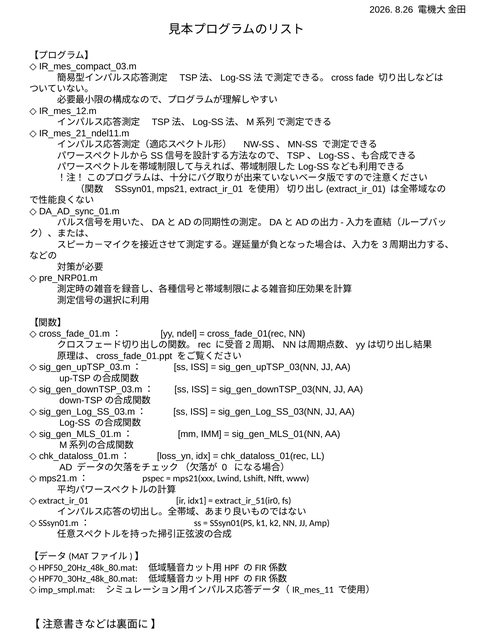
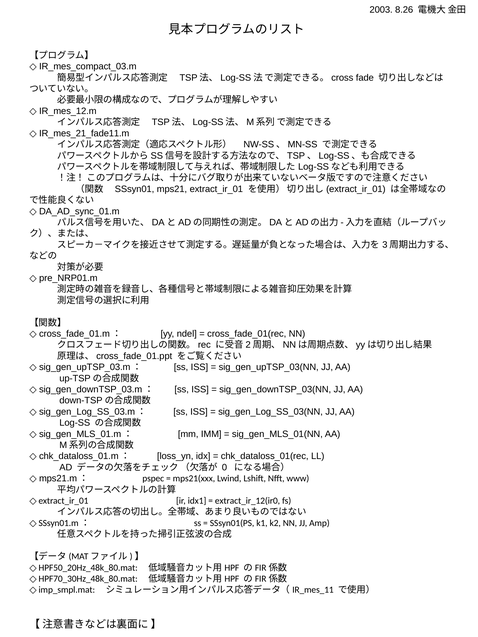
2026: 2026 -> 2003
IR_mes_21_ndel11.m: IR_mes_21_ndel11.m -> IR_mes_21_fade11.m
extract_ir_51(ir0: extract_ir_51(ir0 -> extract_ir_12(ir0
